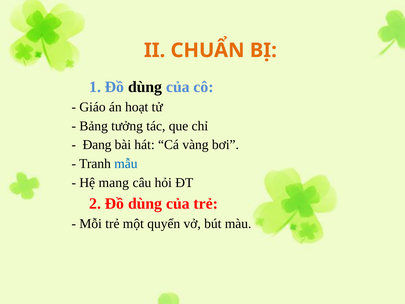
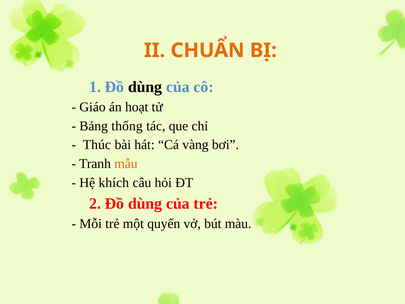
tưởng: tưởng -> thống
Đang: Đang -> Thúc
mẫu colour: blue -> orange
mang: mang -> khích
